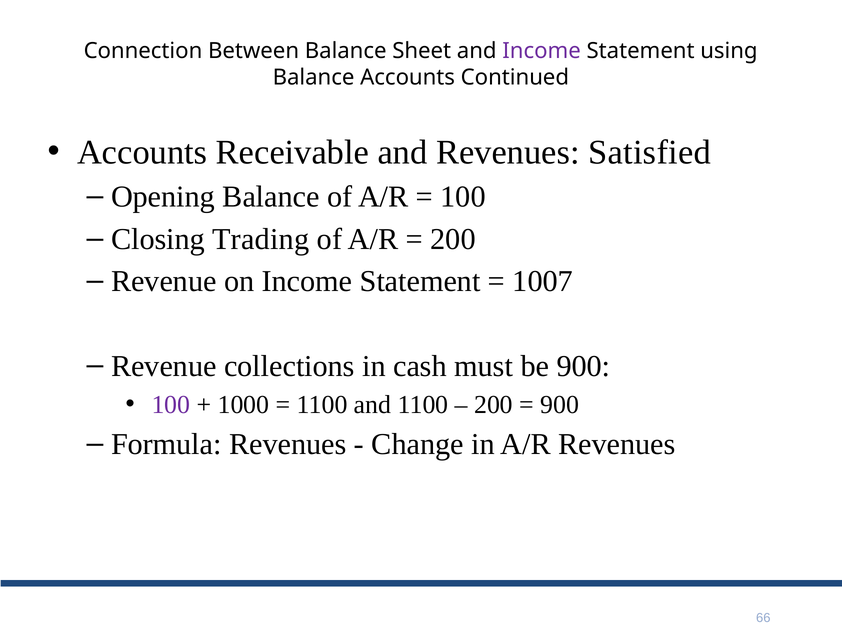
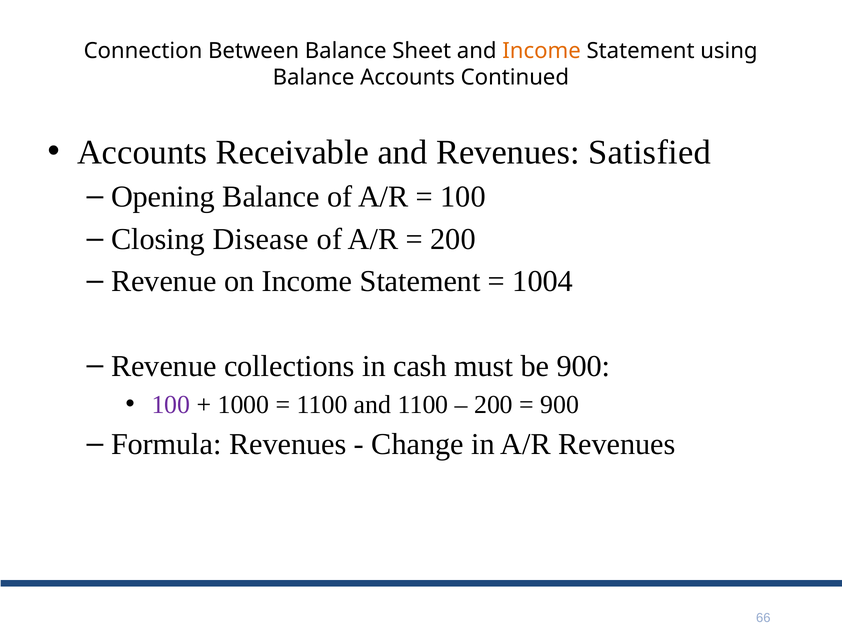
Income at (542, 51) colour: purple -> orange
Trading: Trading -> Disease
1007: 1007 -> 1004
